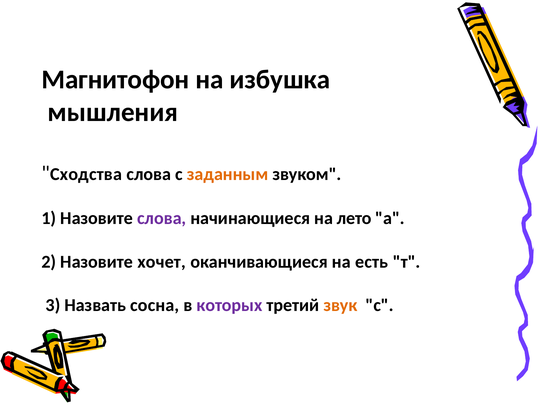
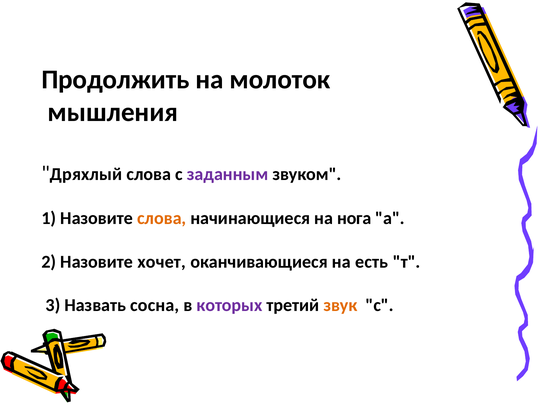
Магнитофон: Магнитофон -> Продолжить
избушка: избушка -> молоток
Сходства: Сходства -> Дряхлый
заданным colour: orange -> purple
слова at (162, 218) colour: purple -> orange
лето: лето -> нога
